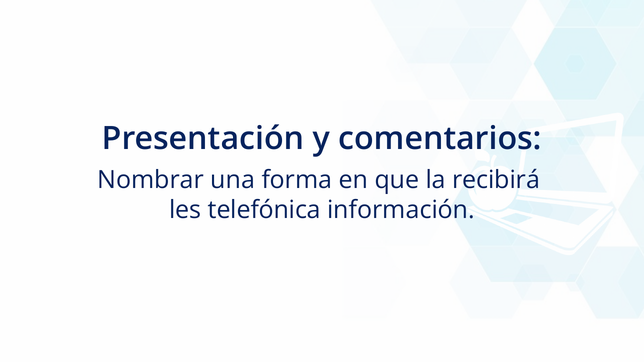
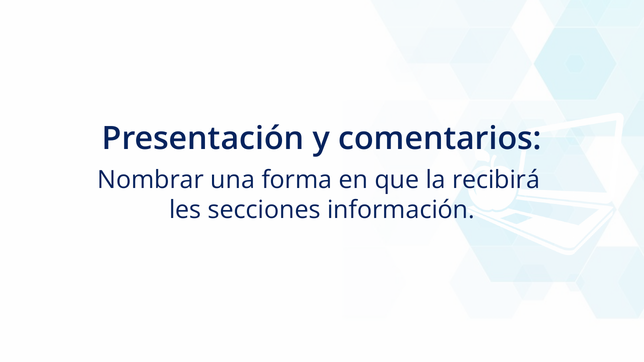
telefónica: telefónica -> secciones
